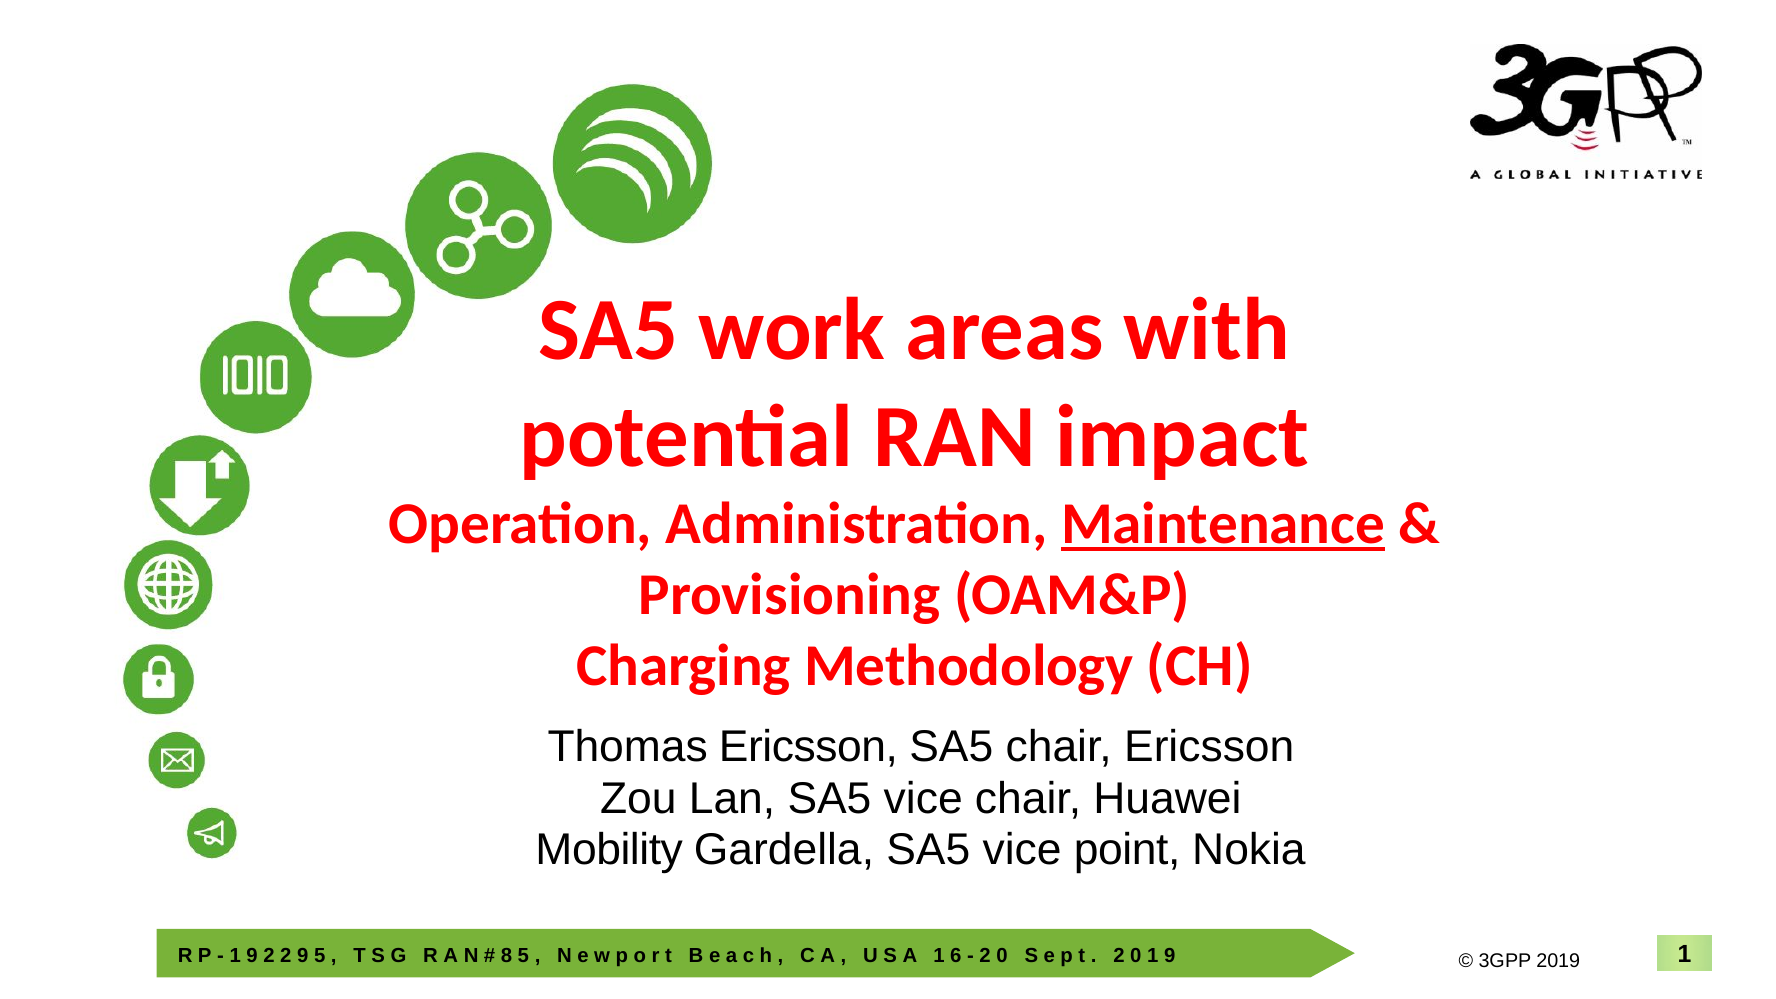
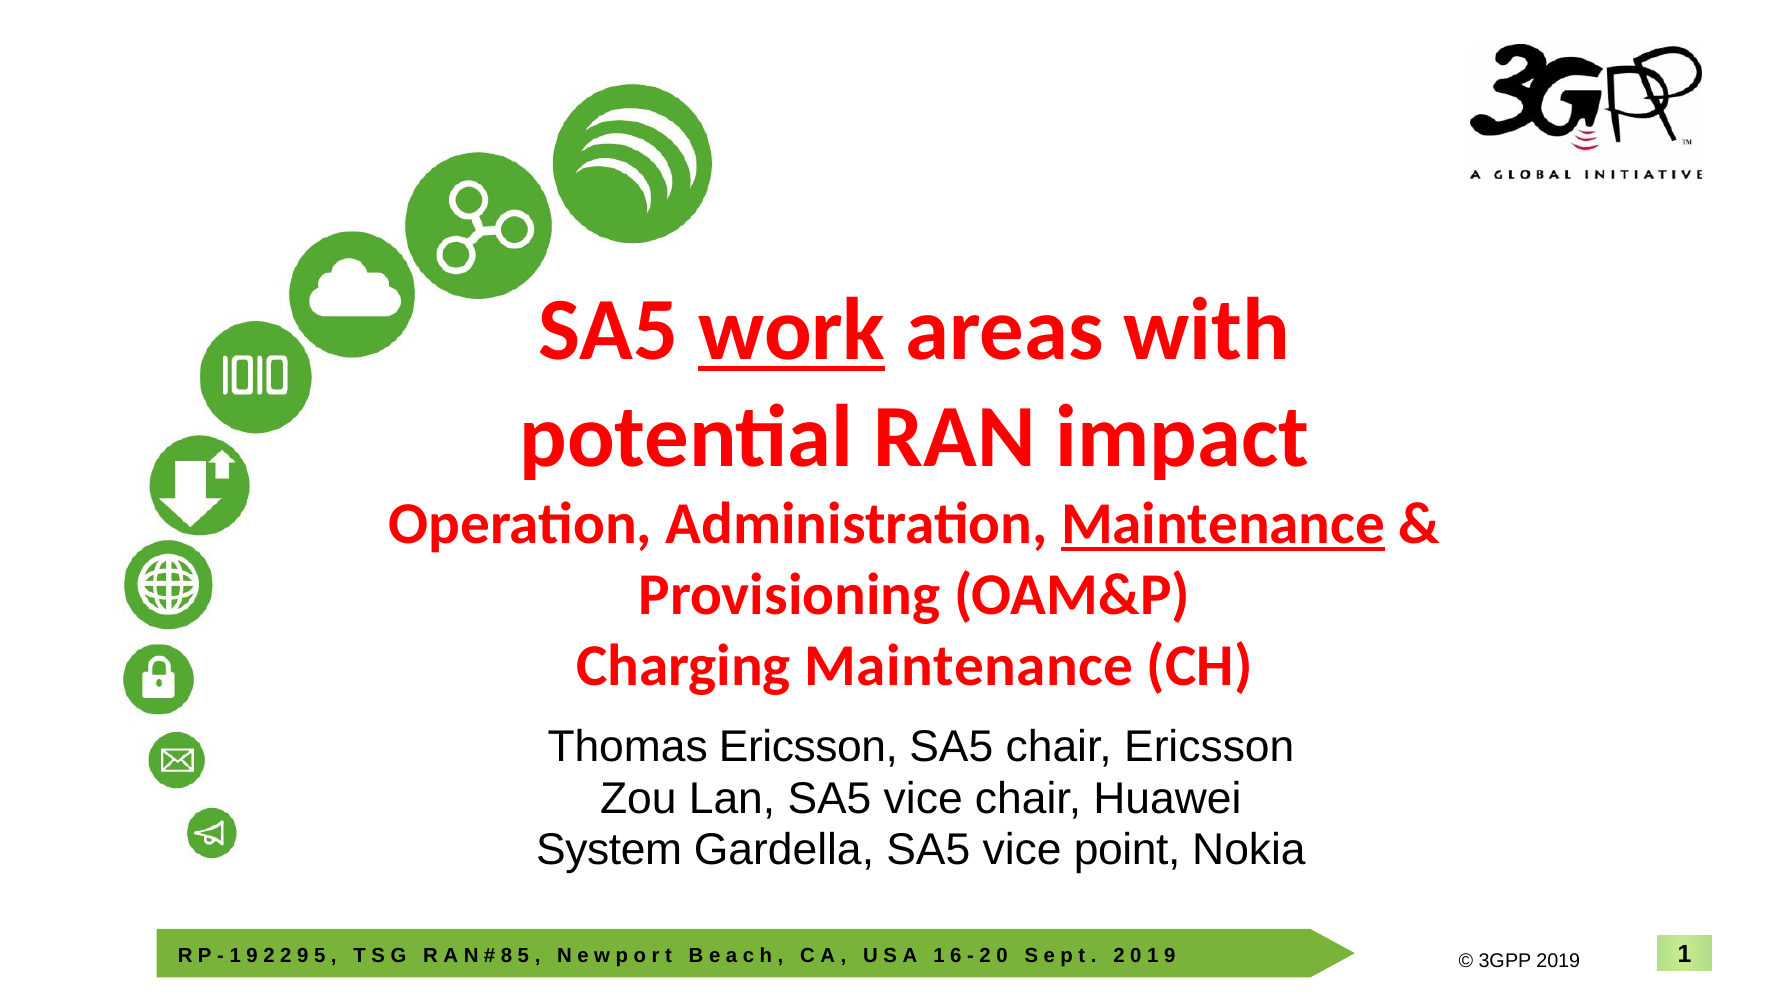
work underline: none -> present
Charging Methodology: Methodology -> Maintenance
Mobility: Mobility -> System
